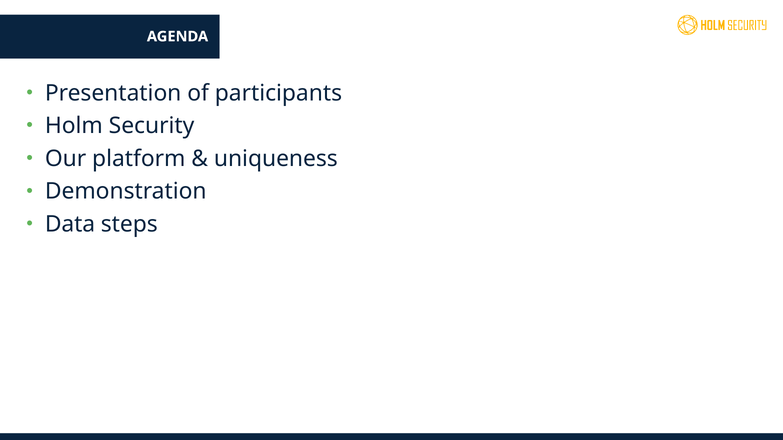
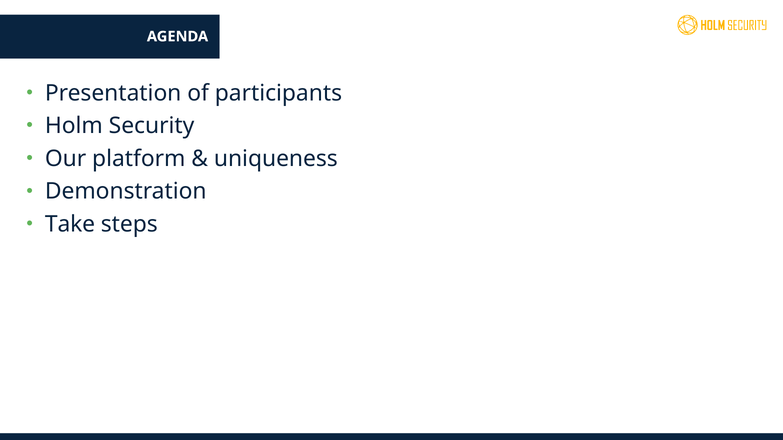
Data: Data -> Take
